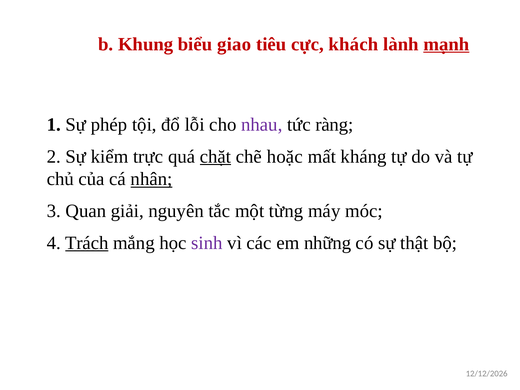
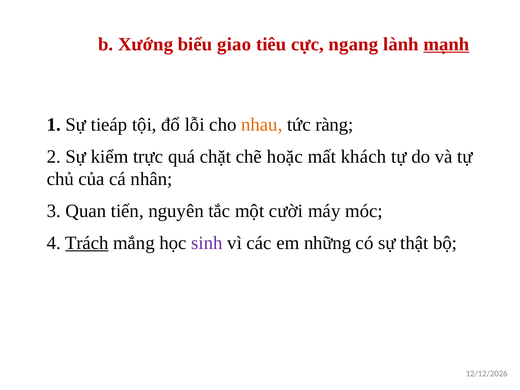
Khung: Khung -> Xướng
khách: khách -> ngang
phép: phép -> tieáp
nhau colour: purple -> orange
chặt underline: present -> none
kháng: kháng -> khách
nhân underline: present -> none
giải: giải -> tiến
từng: từng -> cười
